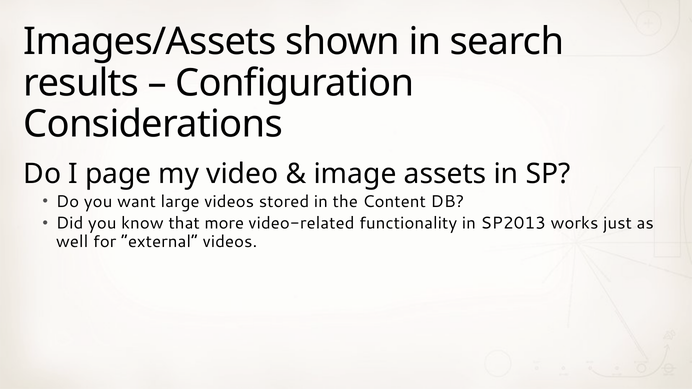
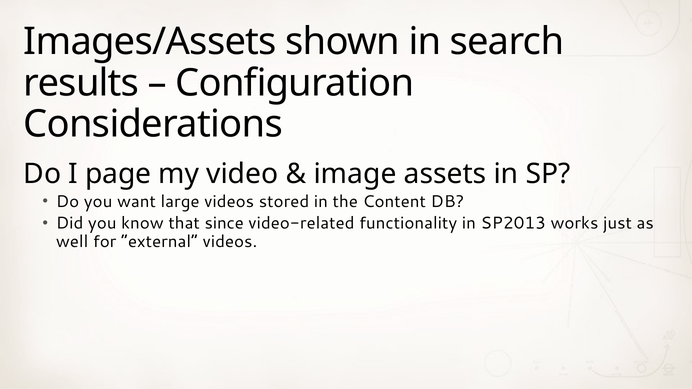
more: more -> since
